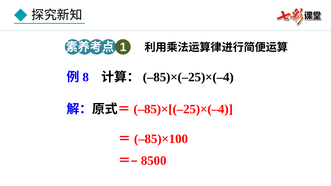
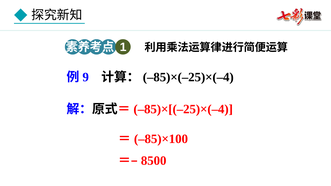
8: 8 -> 9
